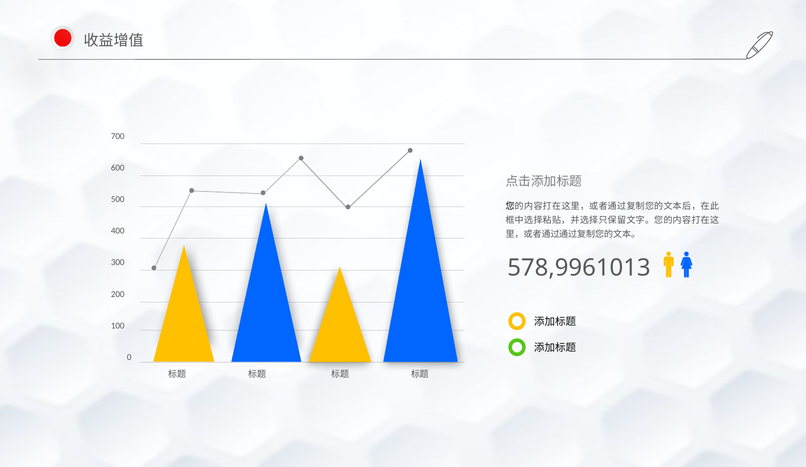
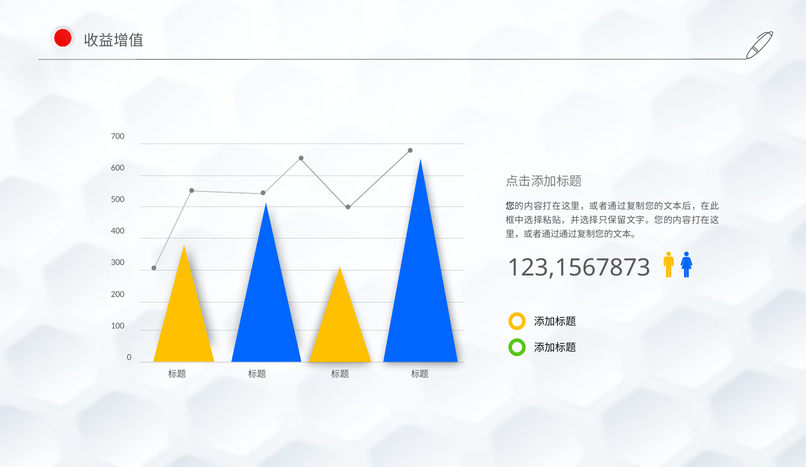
578,9961013: 578,9961013 -> 123,1567873
